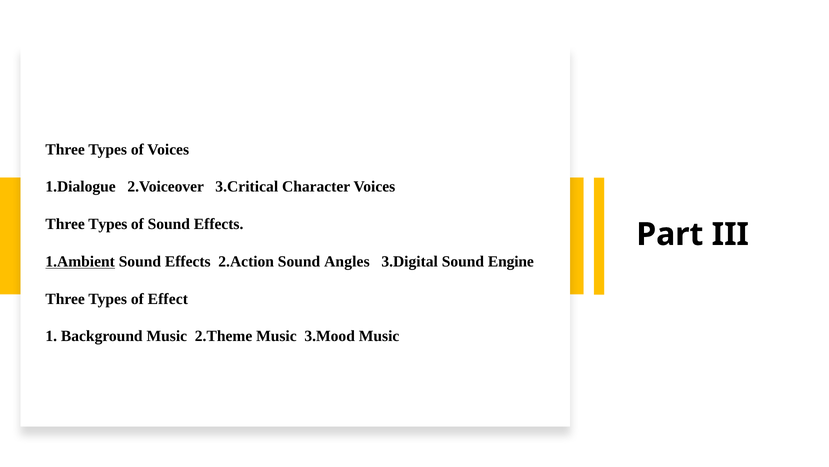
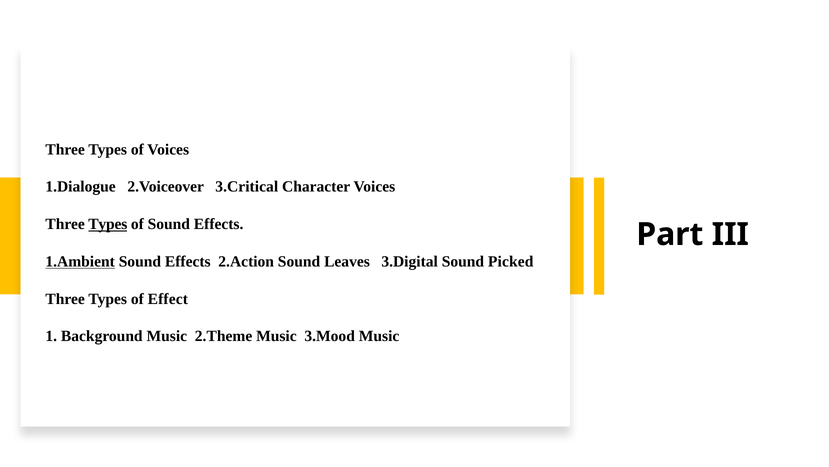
Types at (108, 224) underline: none -> present
Angles: Angles -> Leaves
Engine: Engine -> Picked
